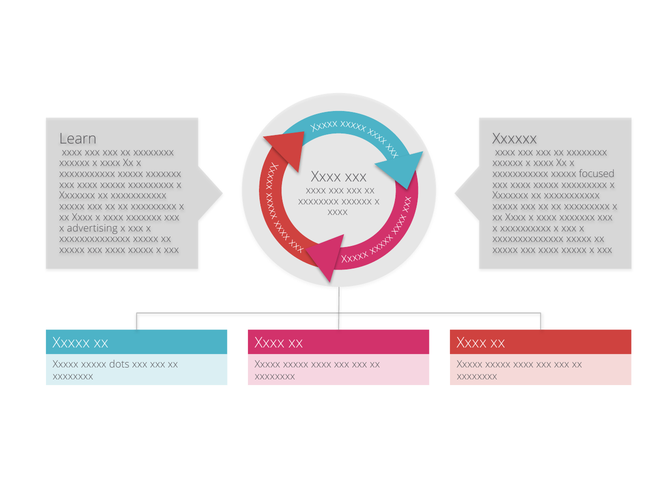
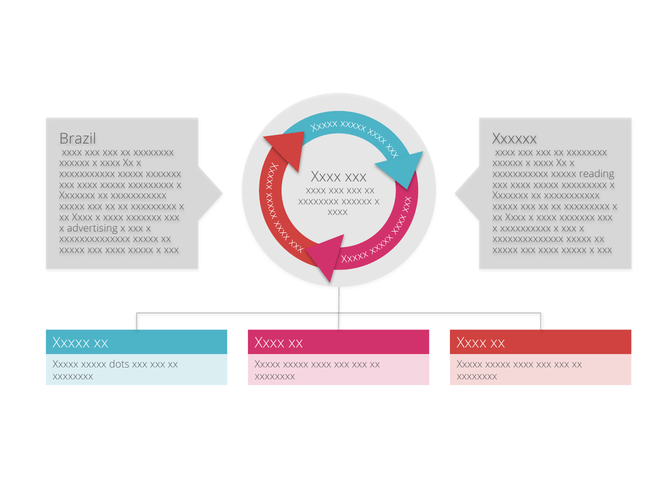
Learn: Learn -> Brazil
focused: focused -> reading
